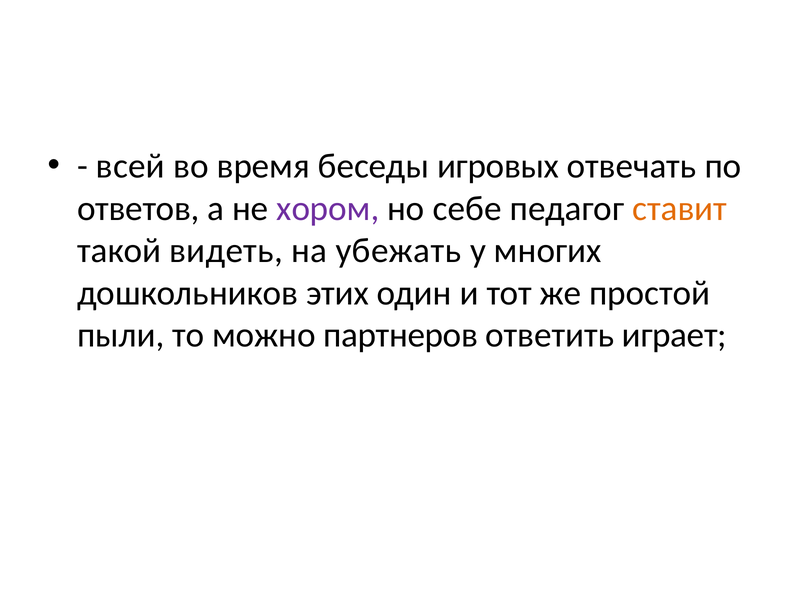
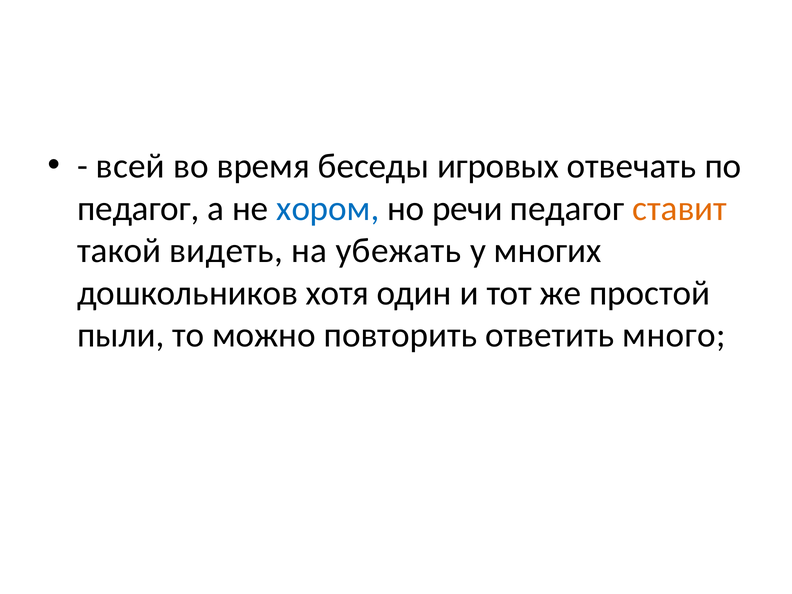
ответов at (138, 208): ответов -> педагог
хором colour: purple -> blue
себе: себе -> речи
этих: этих -> хотя
партнеров: партнеров -> повторить
играет: играет -> много
